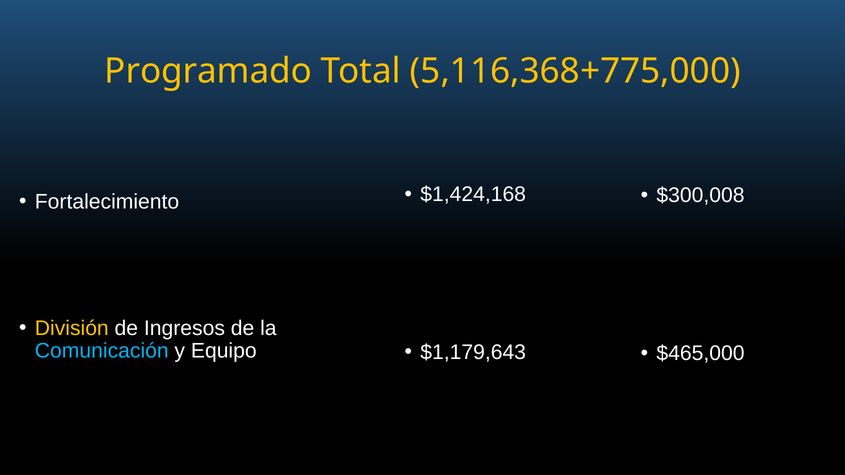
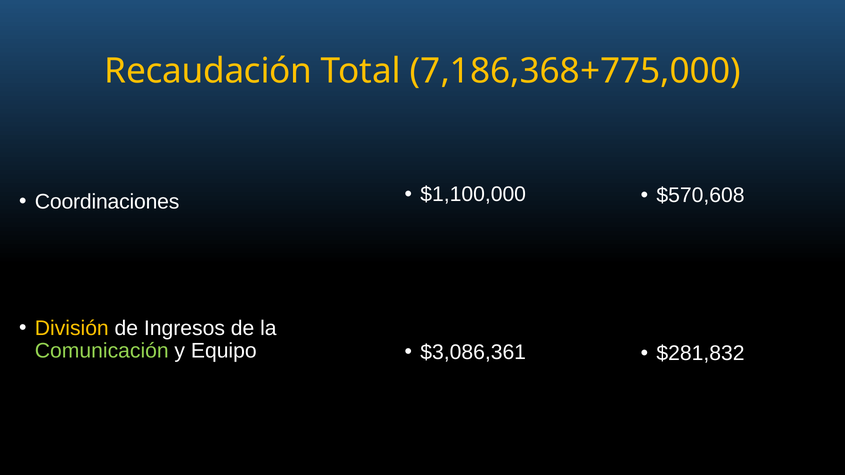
Programado: Programado -> Recaudación
5,116,368+775,000: 5,116,368+775,000 -> 7,186,368+775,000
$1,424,168: $1,424,168 -> $1,100,000
$300,008: $300,008 -> $570,608
Fortalecimiento: Fortalecimiento -> Coordinaciones
Comunicación colour: light blue -> light green
$1,179,643: $1,179,643 -> $3,086,361
$465,000: $465,000 -> $281,832
